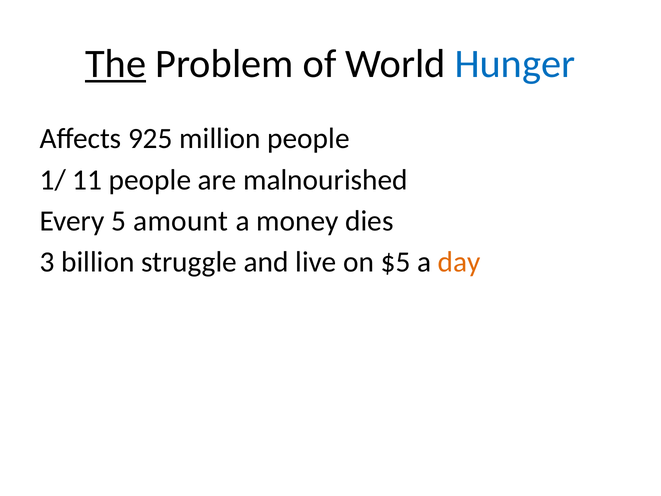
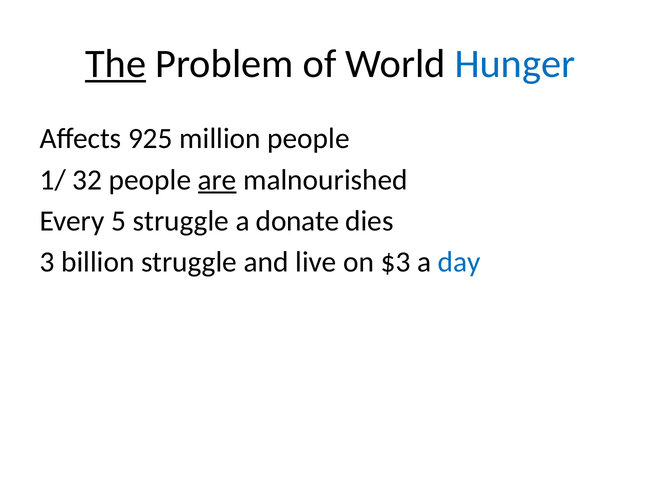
11: 11 -> 32
are underline: none -> present
5 amount: amount -> struggle
money: money -> donate
$5: $5 -> $3
day colour: orange -> blue
